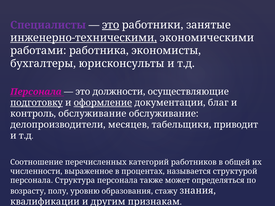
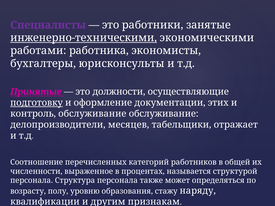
это at (111, 25) underline: present -> none
Персонала at (36, 92): Персонала -> Принятые
оформление underline: present -> none
благ: благ -> этих
приводит: приводит -> отражает
знания: знания -> наряду
